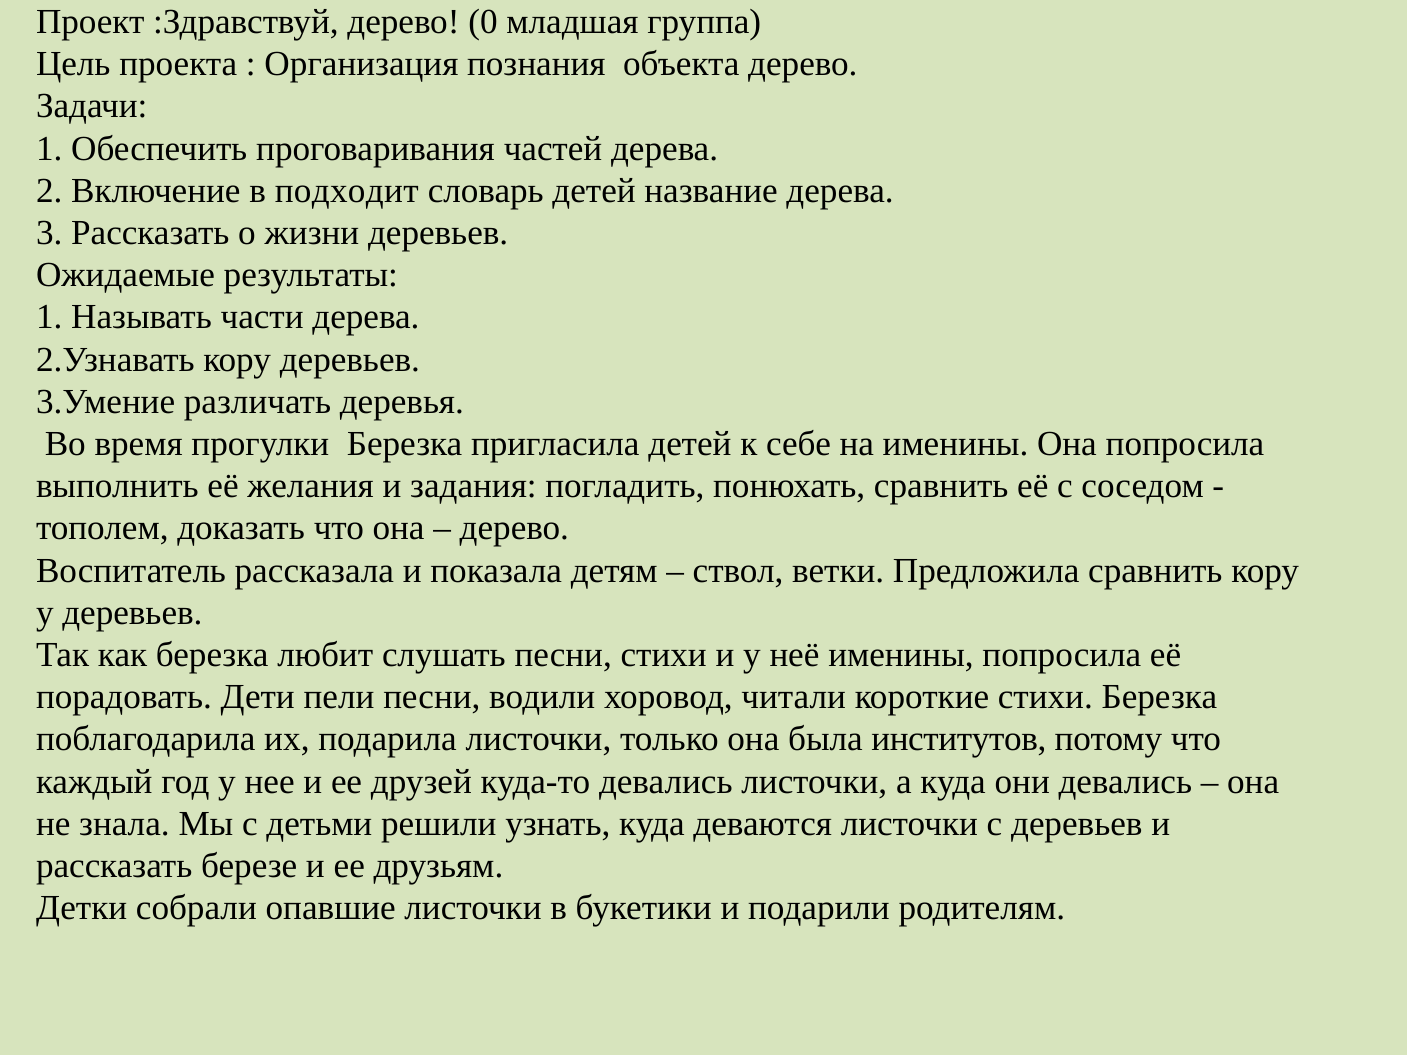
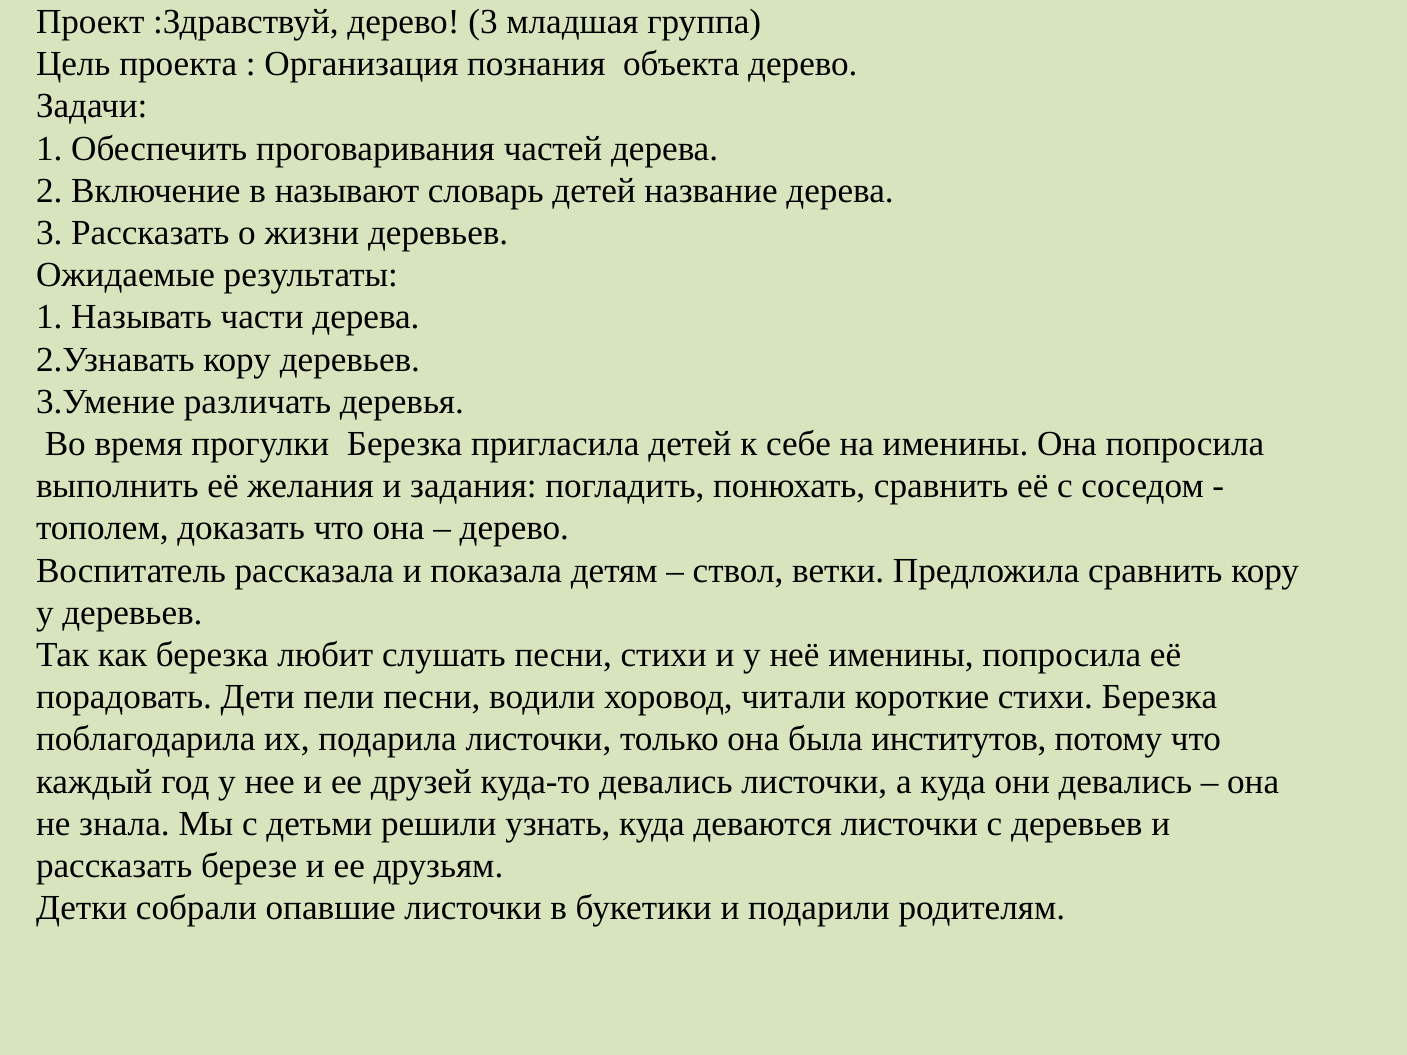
дерево 0: 0 -> 3
подходит: подходит -> называют
